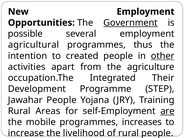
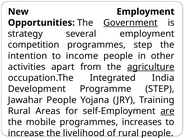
possible: possible -> strategy
agricultural: agricultural -> competition
programmes thus: thus -> step
created: created -> income
other underline: present -> none
agriculture underline: none -> present
Their: Their -> India
